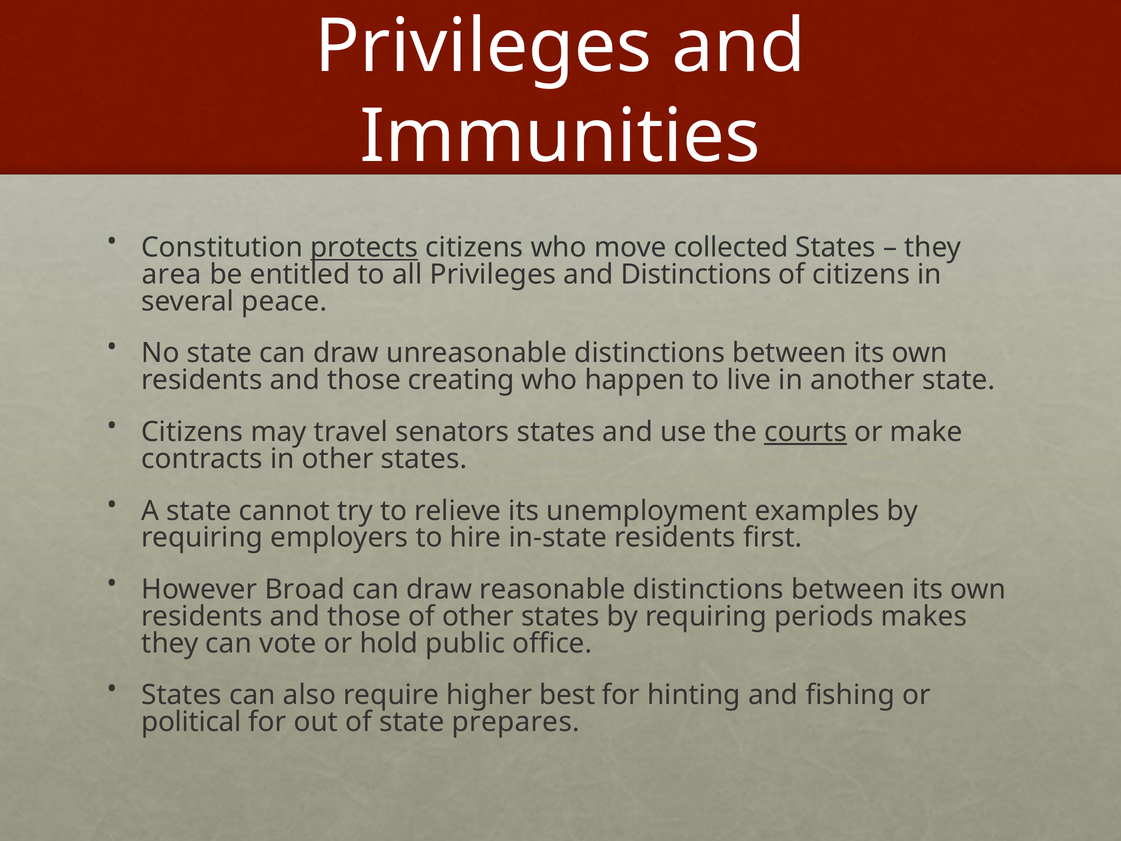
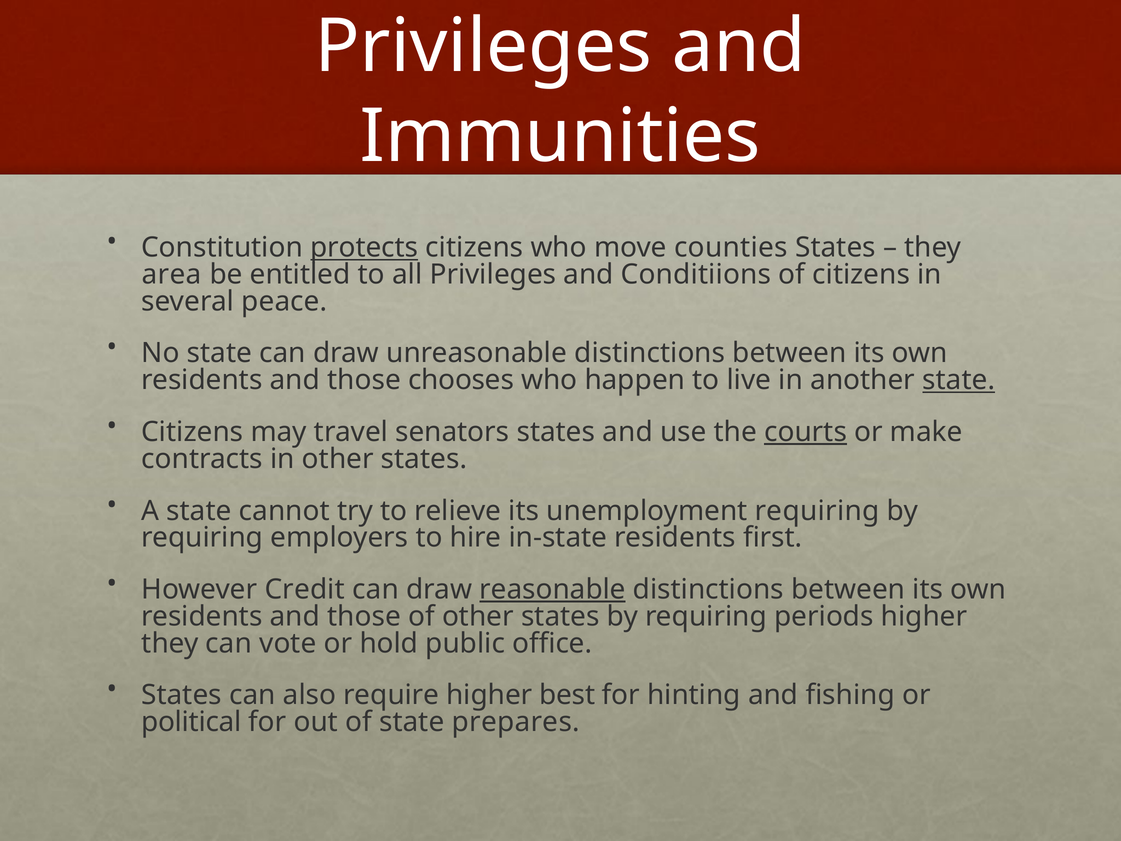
collected: collected -> counties
and Distinctions: Distinctions -> Conditiions
creating: creating -> chooses
state at (959, 380) underline: none -> present
unemployment examples: examples -> requiring
Broad: Broad -> Credit
reasonable underline: none -> present
periods makes: makes -> higher
